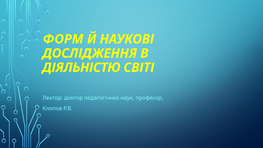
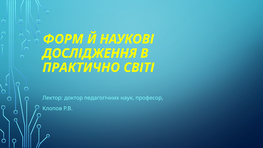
ДІЯЛЬНІСТЮ: ДІЯЛЬНІСТЮ -> ПРАКТИЧНО
